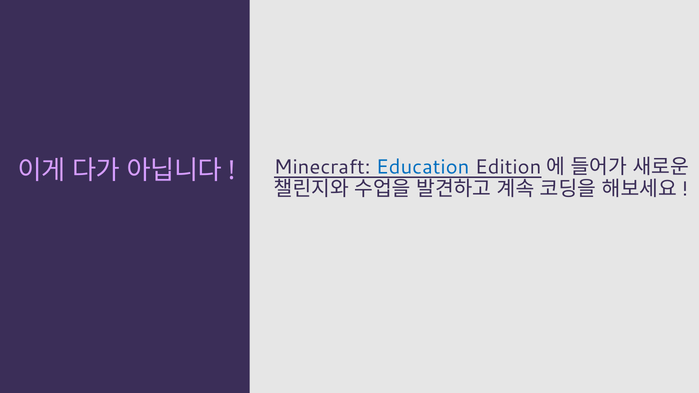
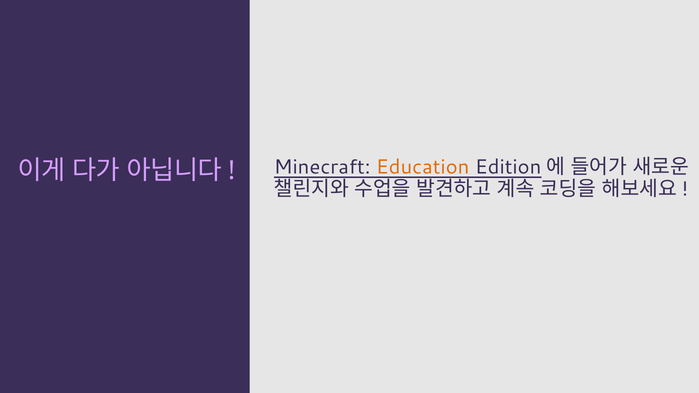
Education colour: blue -> orange
